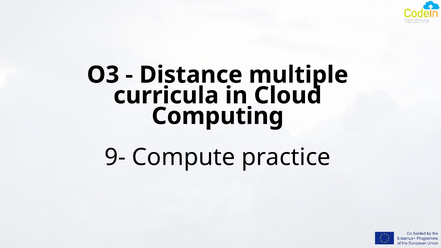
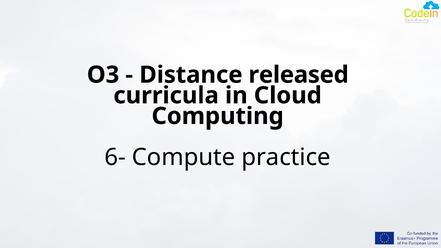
multiple: multiple -> released
9-: 9- -> 6-
